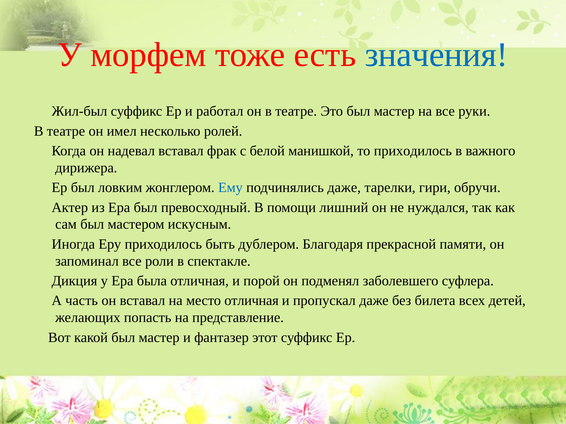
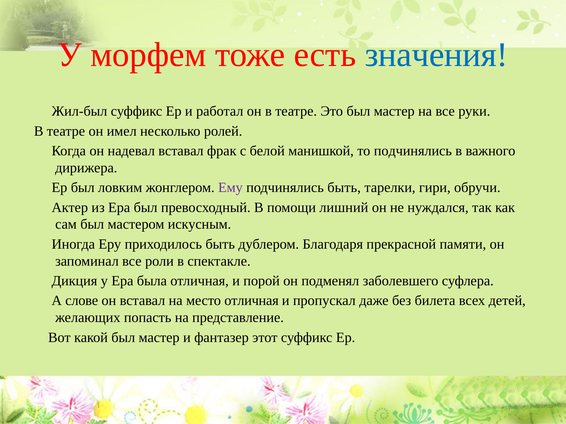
то приходилось: приходилось -> подчинялись
Ему colour: blue -> purple
подчинялись даже: даже -> быть
часть: часть -> слове
